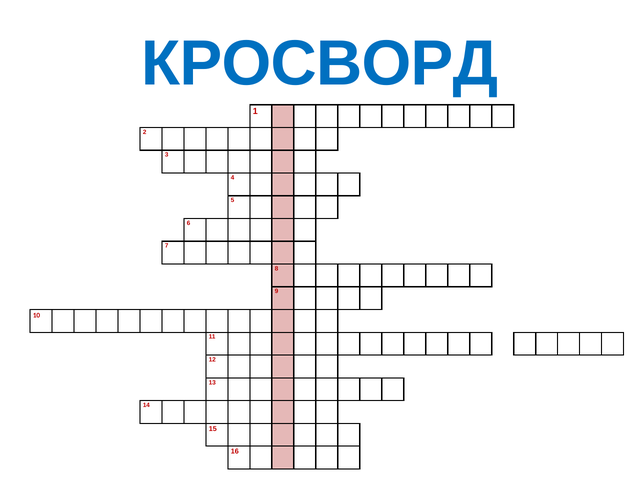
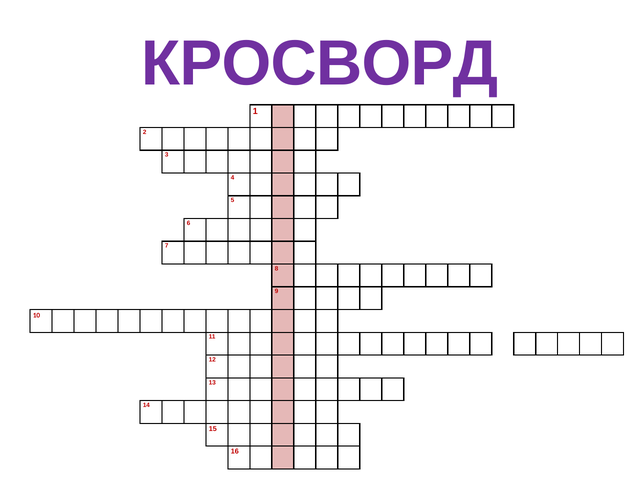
КРОСВОРД colour: blue -> purple
